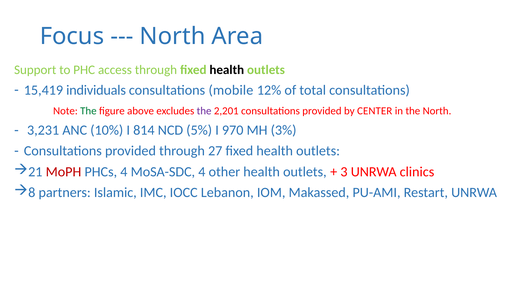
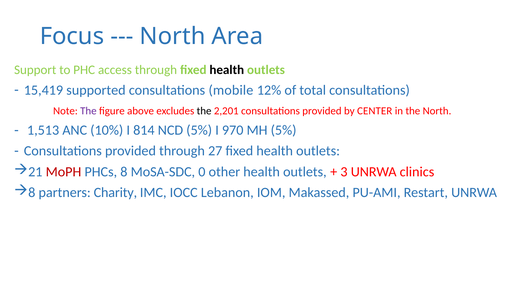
individuals: individuals -> supported
The at (88, 111) colour: green -> purple
the at (204, 111) colour: purple -> black
3,231: 3,231 -> 1,513
MH 3%: 3% -> 5%
PHCs 4: 4 -> 8
MoSA-SDC 4: 4 -> 0
Islamic: Islamic -> Charity
